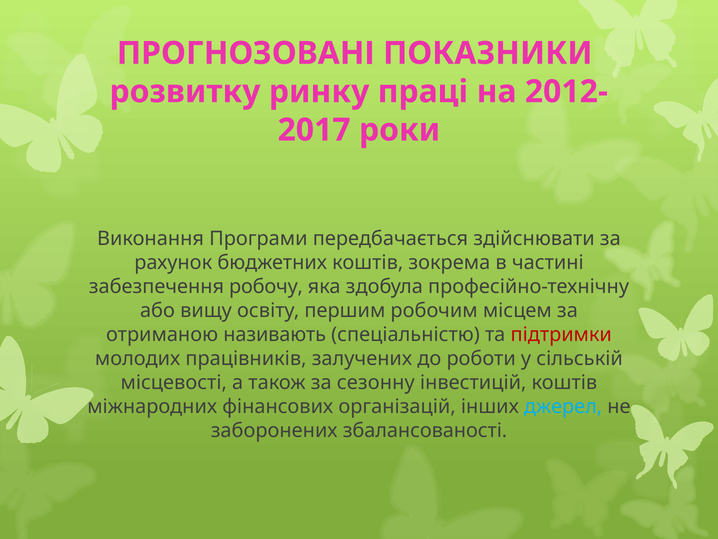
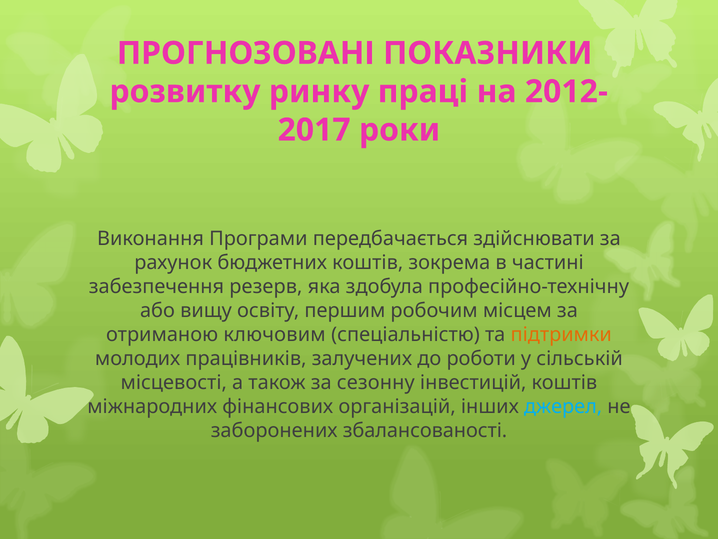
робочу: робочу -> резерв
називають: називають -> ключовим
підтримки colour: red -> orange
